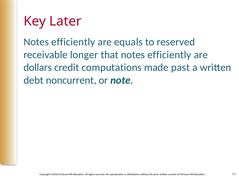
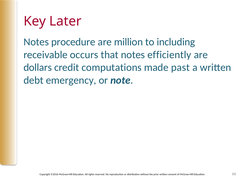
efficiently at (73, 42): efficiently -> procedure
equals: equals -> million
to reserved: reserved -> including
longer: longer -> occurs
noncurrent: noncurrent -> emergency
